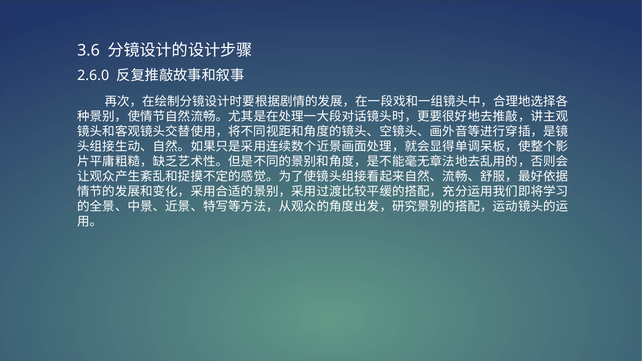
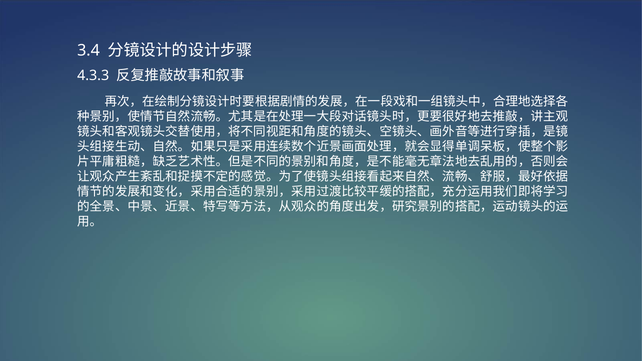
3.6: 3.6 -> 3.4
2.6.0: 2.6.0 -> 4.3.3
